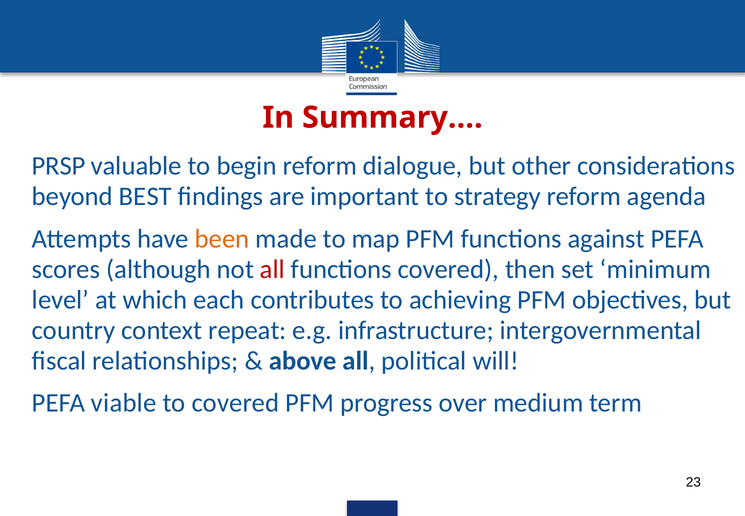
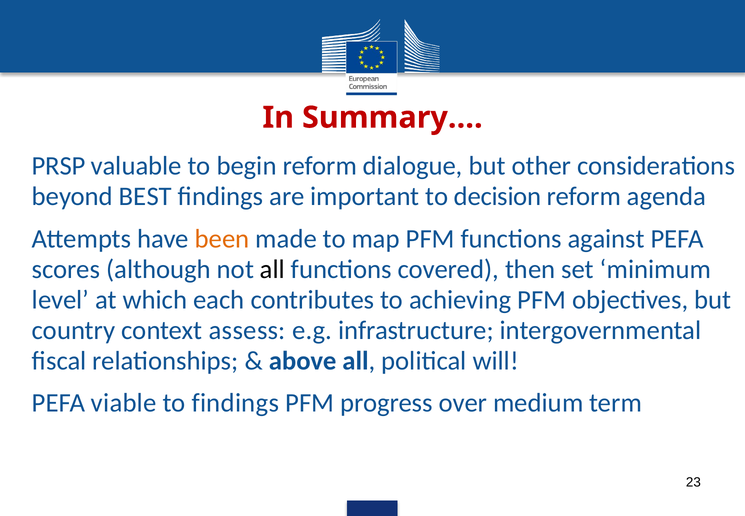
strategy: strategy -> decision
all at (272, 269) colour: red -> black
repeat: repeat -> assess
to covered: covered -> findings
